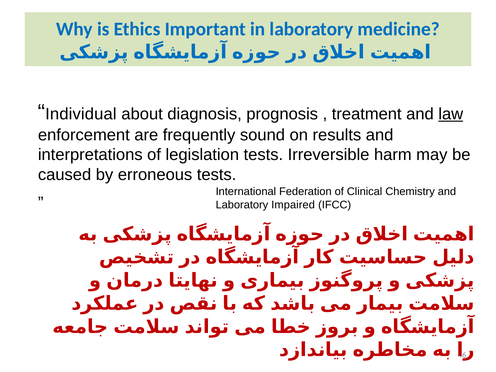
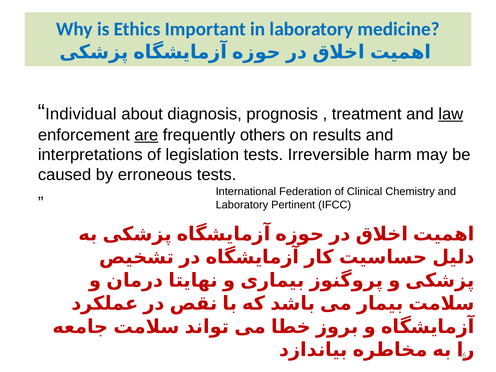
are underline: none -> present
sound: sound -> others
Impaired: Impaired -> Pertinent
